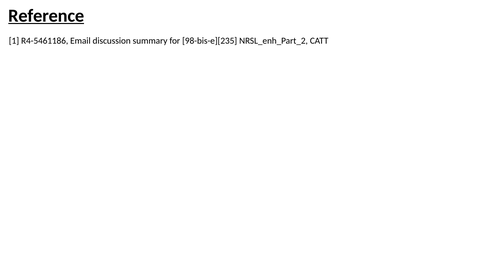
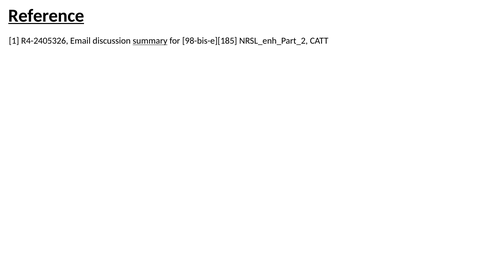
R4-5461186: R4-5461186 -> R4-2405326
summary underline: none -> present
98-bis-e][235: 98-bis-e][235 -> 98-bis-e][185
